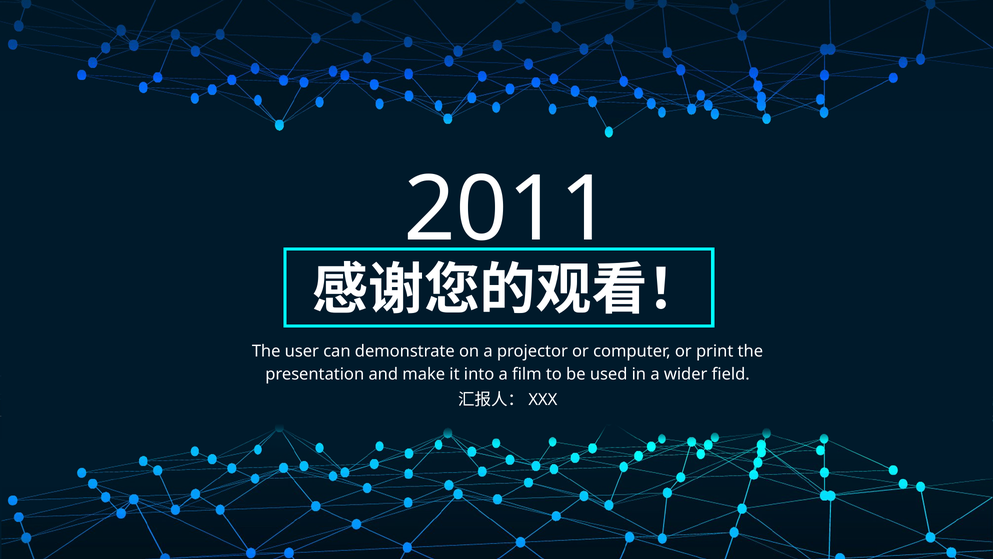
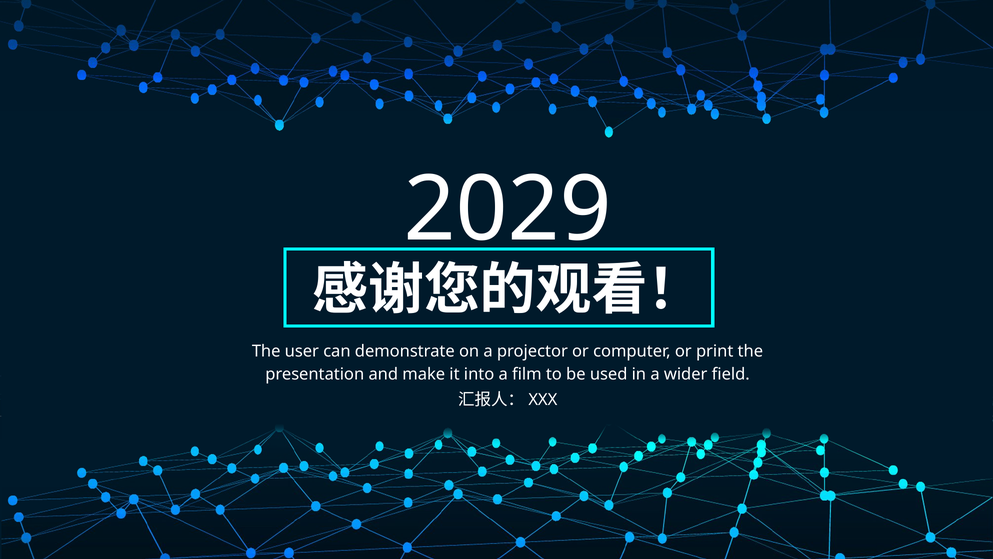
2011: 2011 -> 2029
